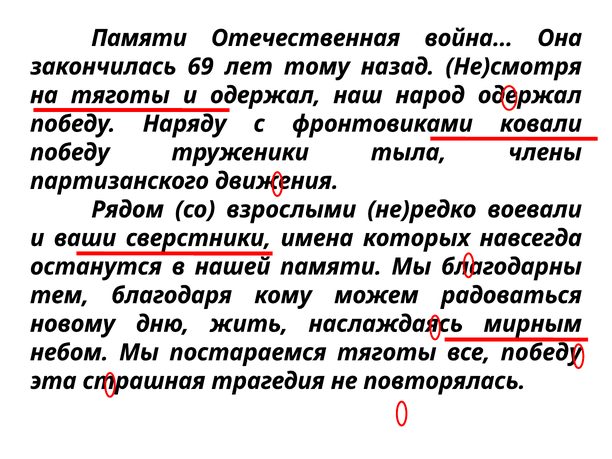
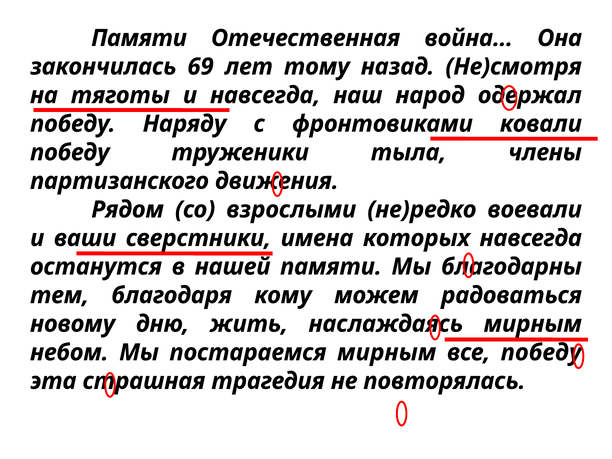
одержал at (265, 95): одержал -> навсегда
постараемся тяготы: тяготы -> мирным
